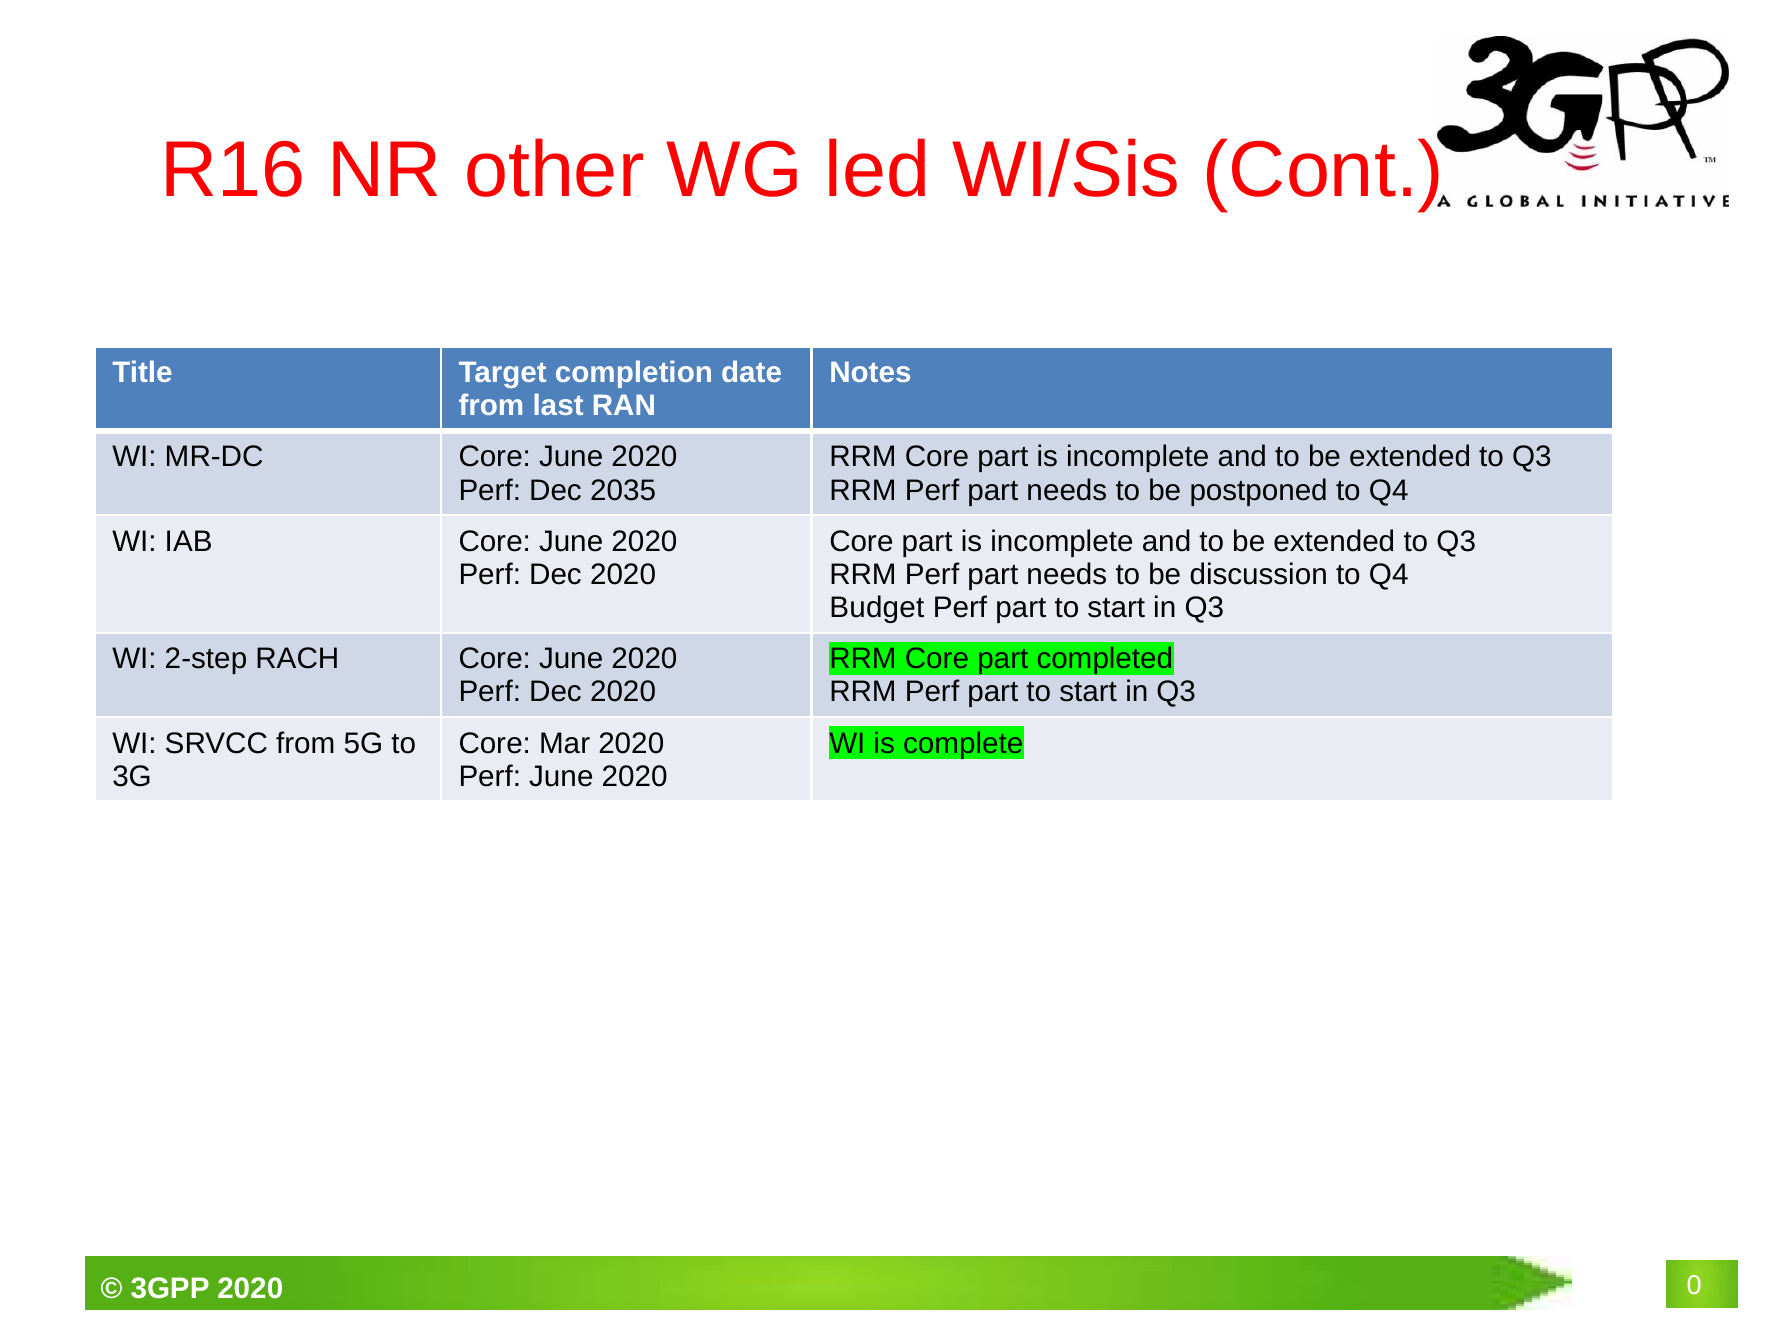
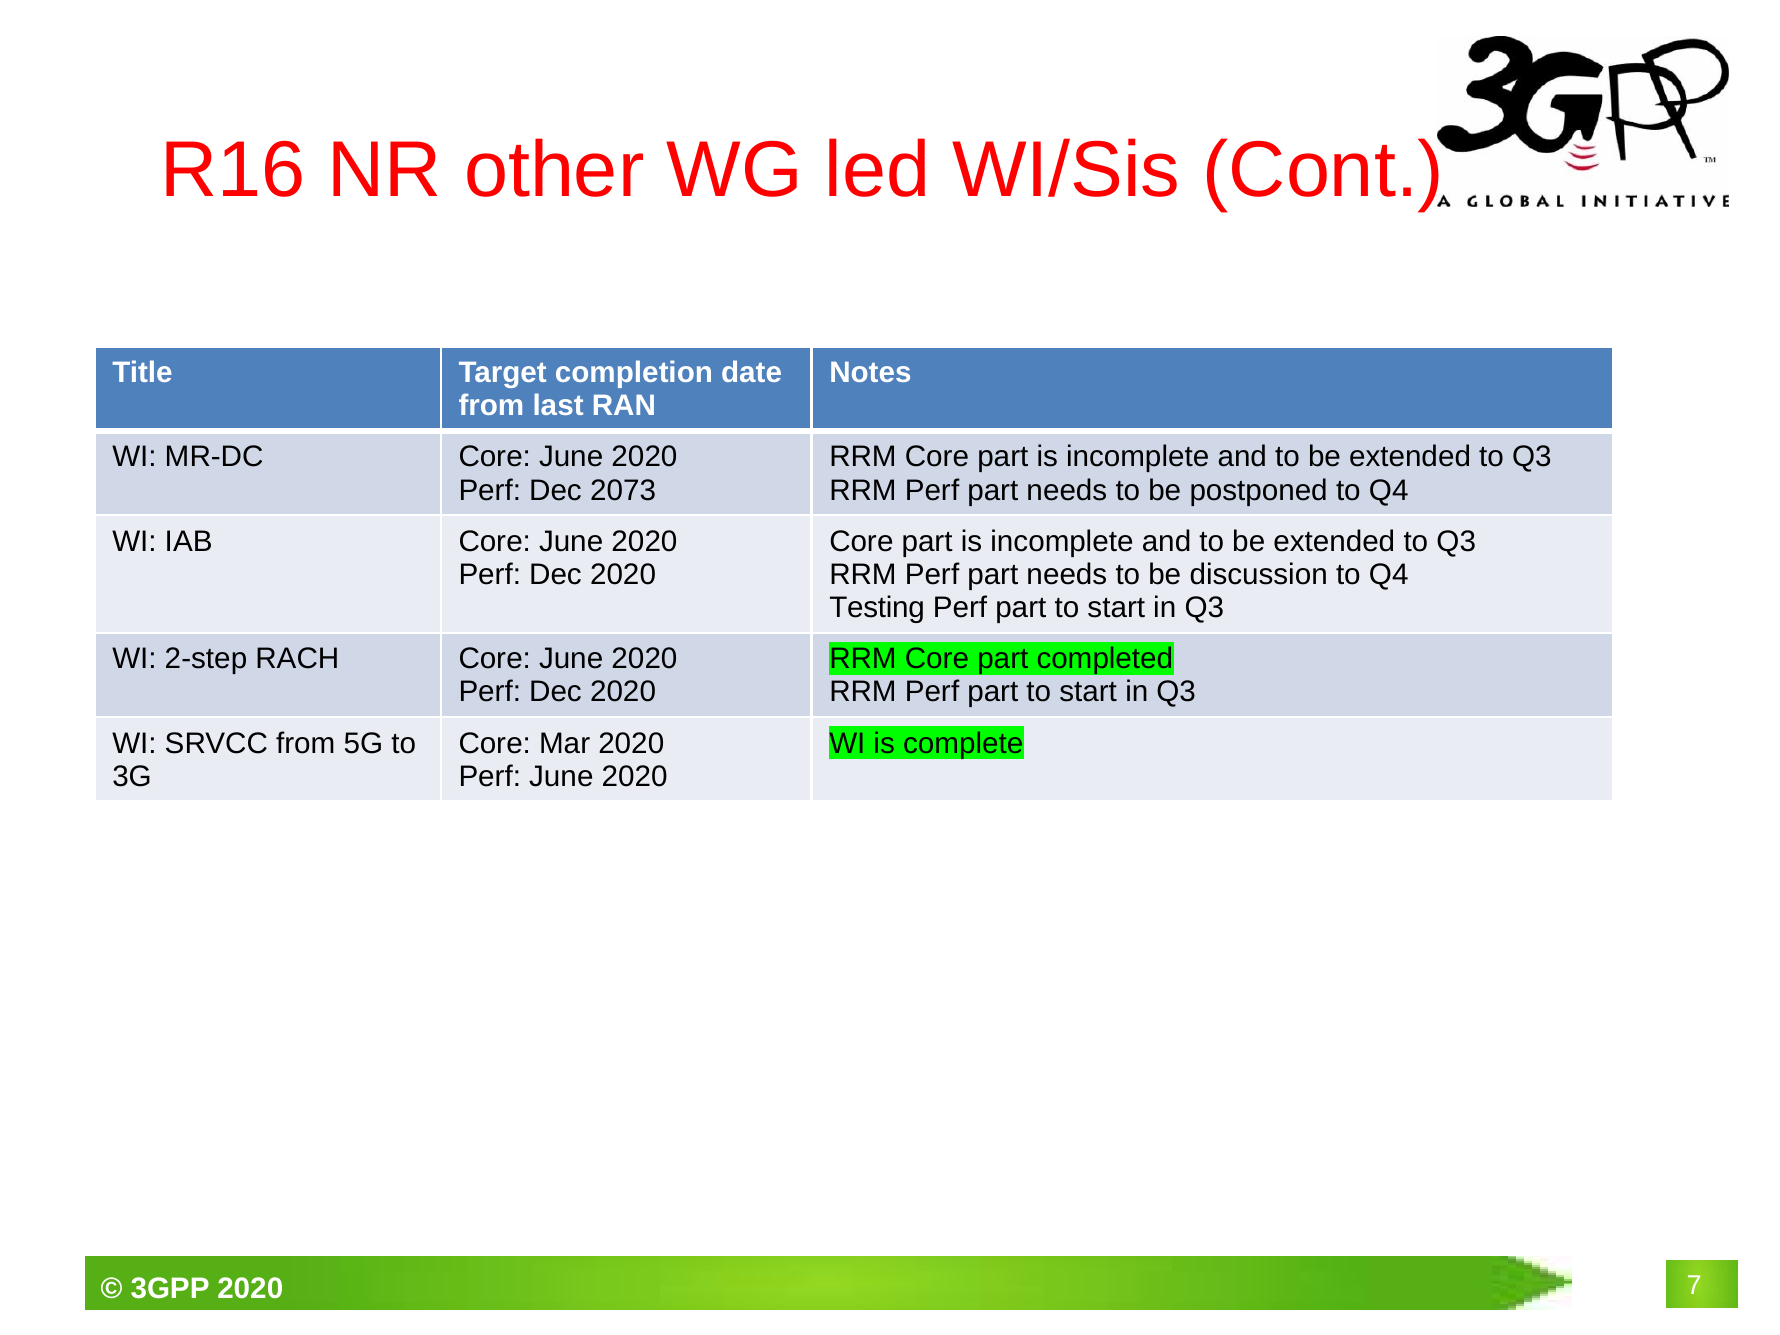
2035: 2035 -> 2073
Budget: Budget -> Testing
0: 0 -> 7
